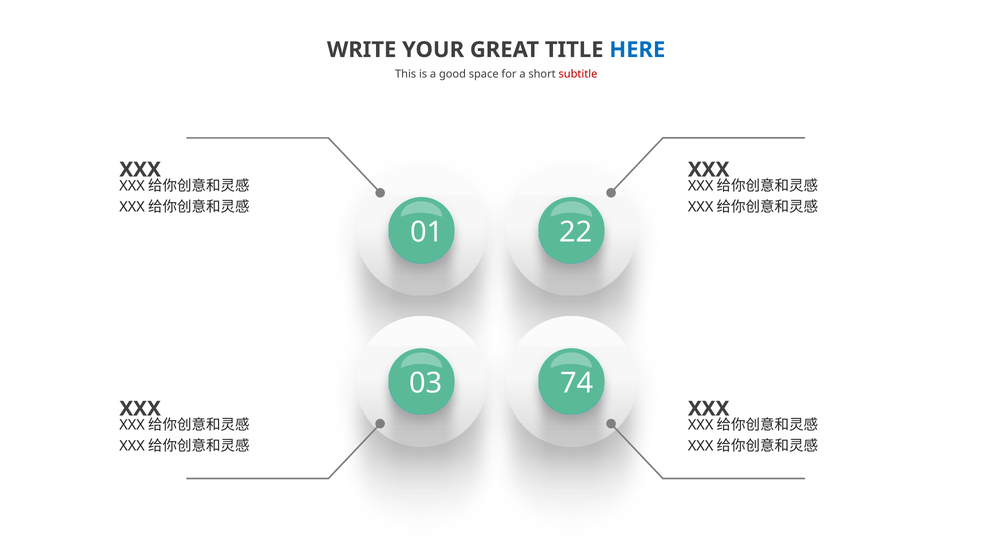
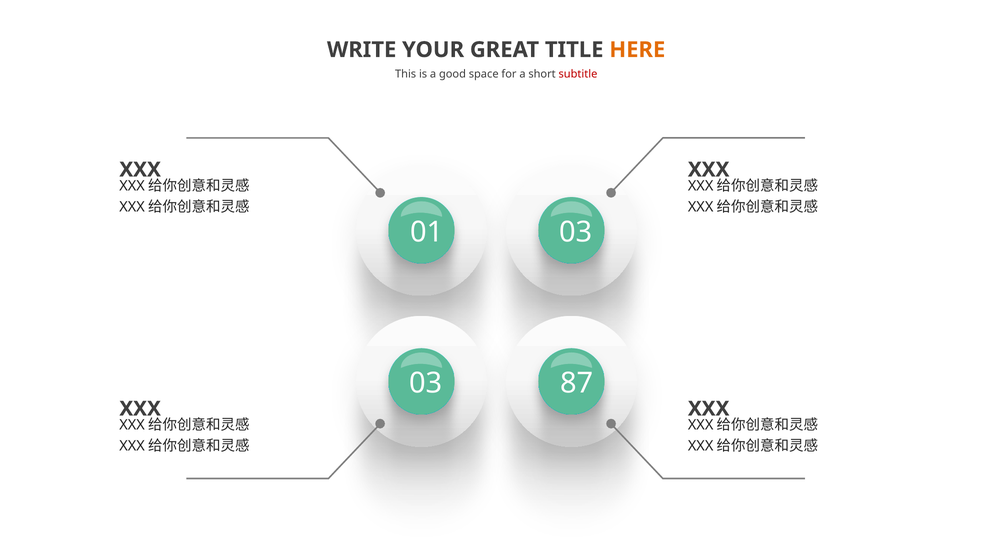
HERE colour: blue -> orange
01 22: 22 -> 03
74: 74 -> 87
